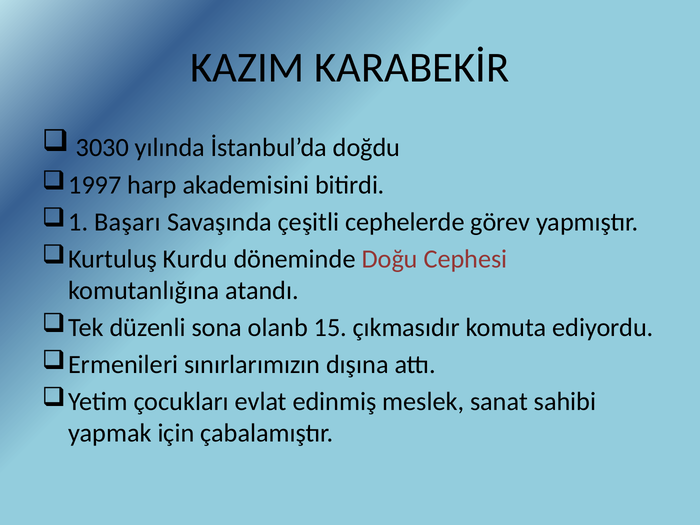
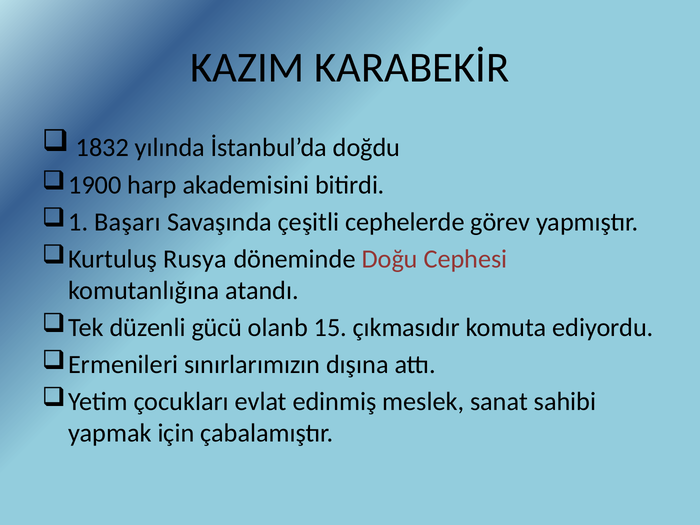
3030: 3030 -> 1832
1997: 1997 -> 1900
Kurdu: Kurdu -> Rusya
sona: sona -> gücü
